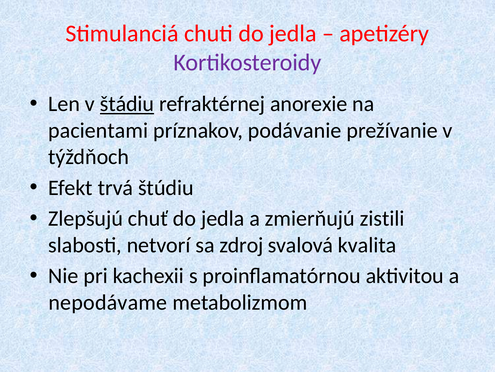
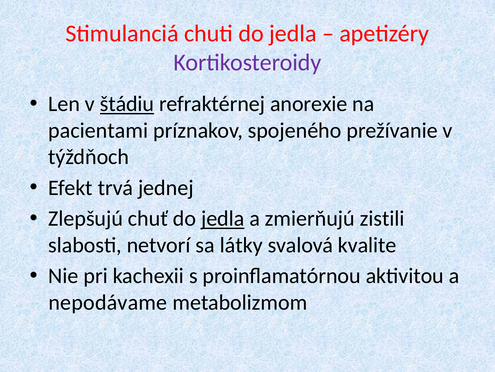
podávanie: podávanie -> spojeného
štúdiu: štúdiu -> jednej
jedla at (223, 218) underline: none -> present
zdroj: zdroj -> látky
kvalita: kvalita -> kvalite
